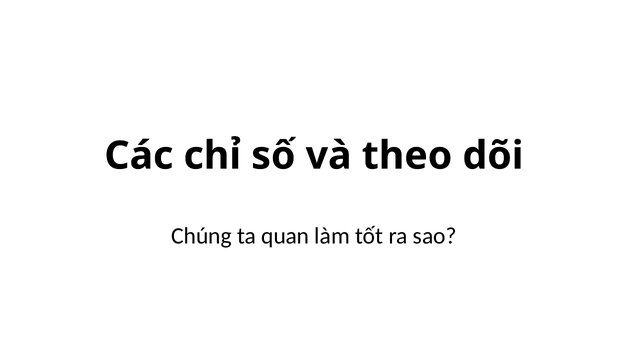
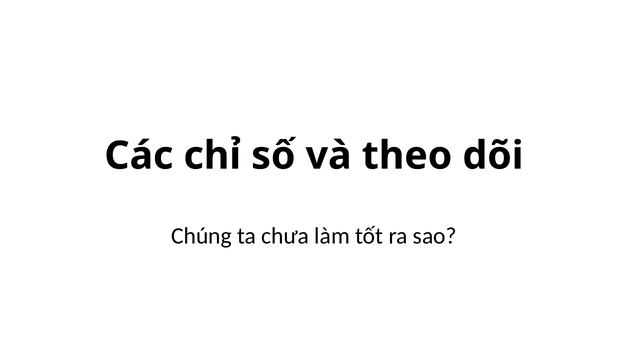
quan: quan -> chưa
